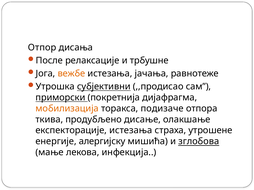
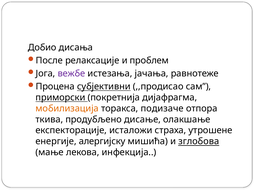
Отпор: Отпор -> Добио
трбушне: трбушне -> проблем
вежбе colour: orange -> purple
Утрошка: Утрошка -> Процена
експекторације истезања: истезања -> исталожи
